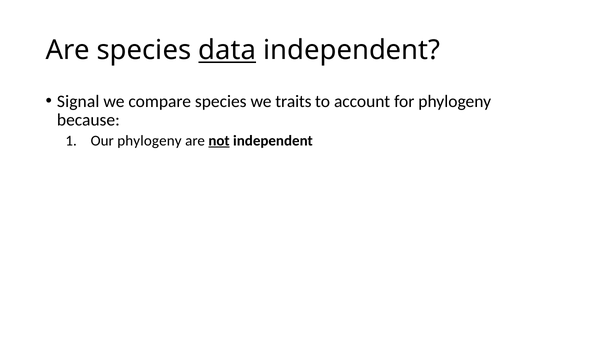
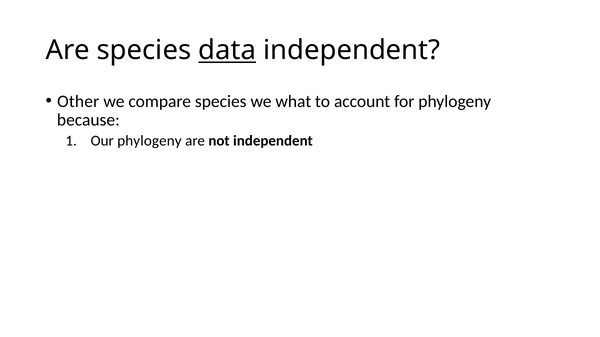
Signal: Signal -> Other
traits: traits -> what
not underline: present -> none
